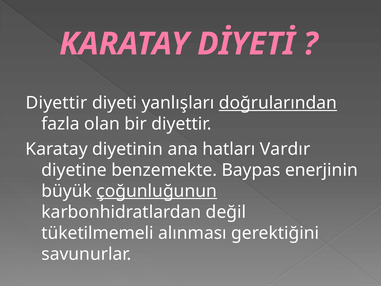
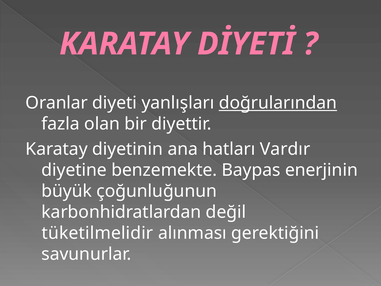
Diyettir at (56, 103): Diyettir -> Oranlar
çoğunluğunun underline: present -> none
tüketilmemeli: tüketilmemeli -> tüketilmelidir
